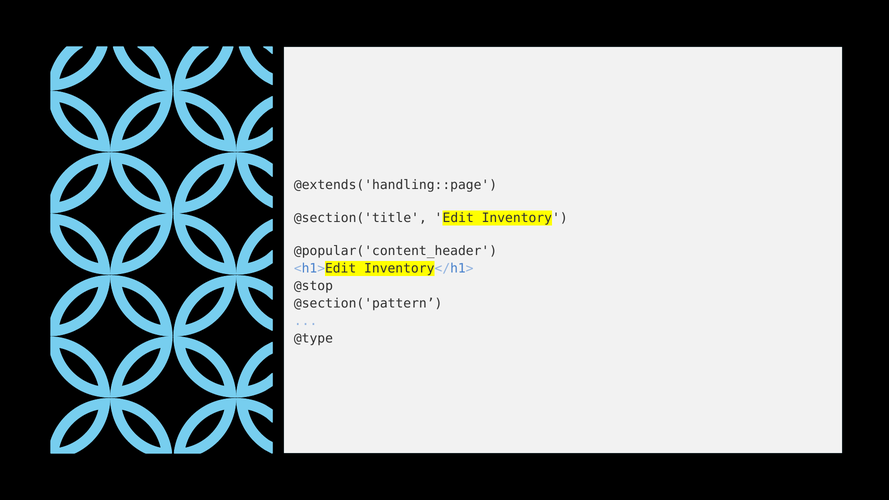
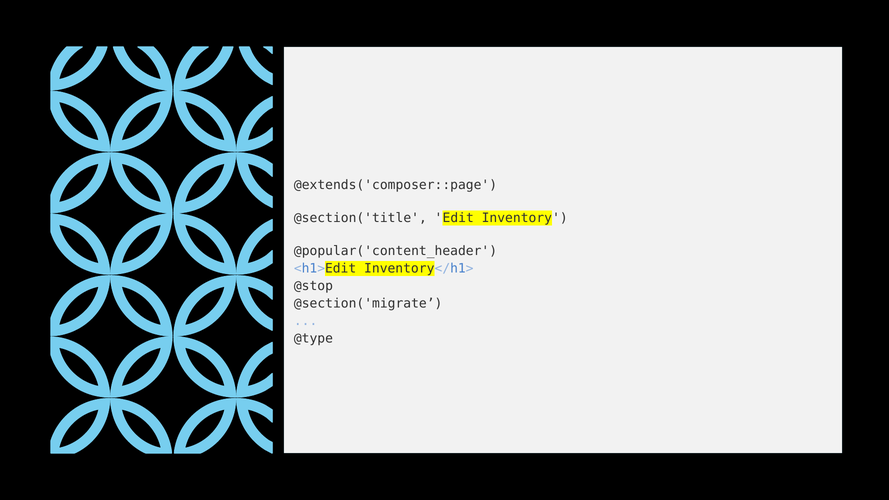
@extends('handling::page: @extends('handling::page -> @extends('composer::page
@section('pattern: @section('pattern -> @section('migrate
